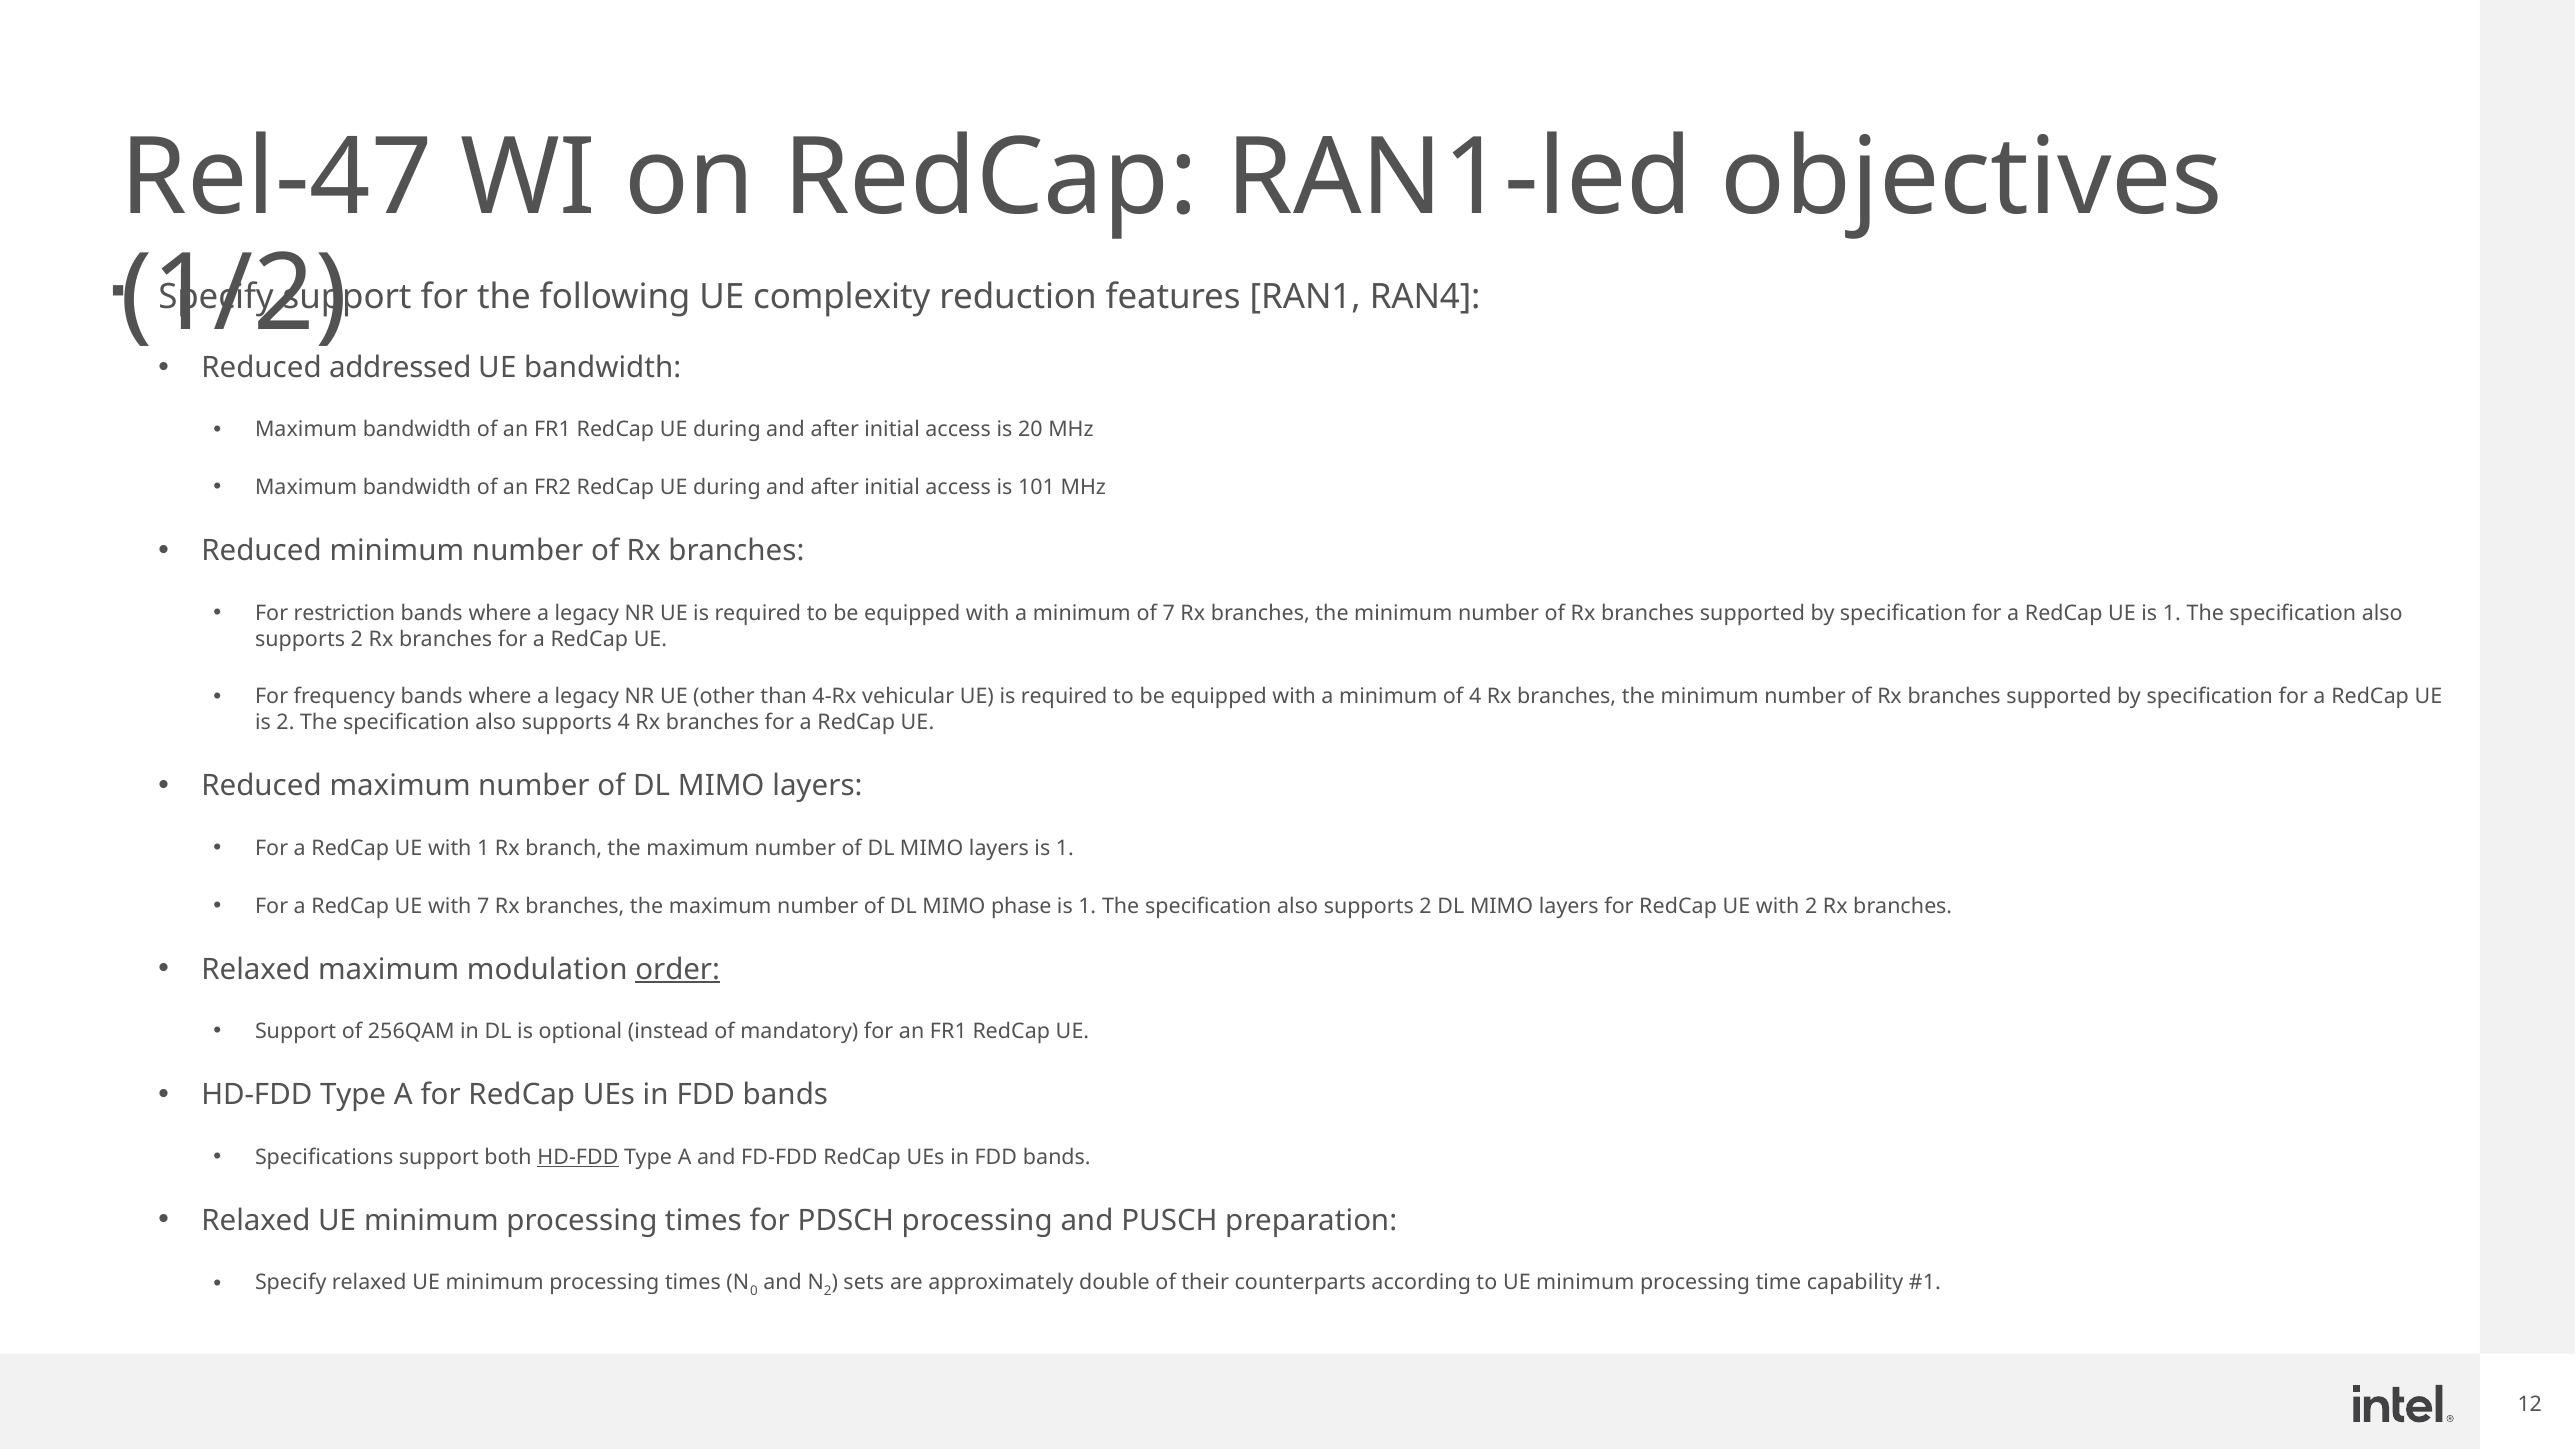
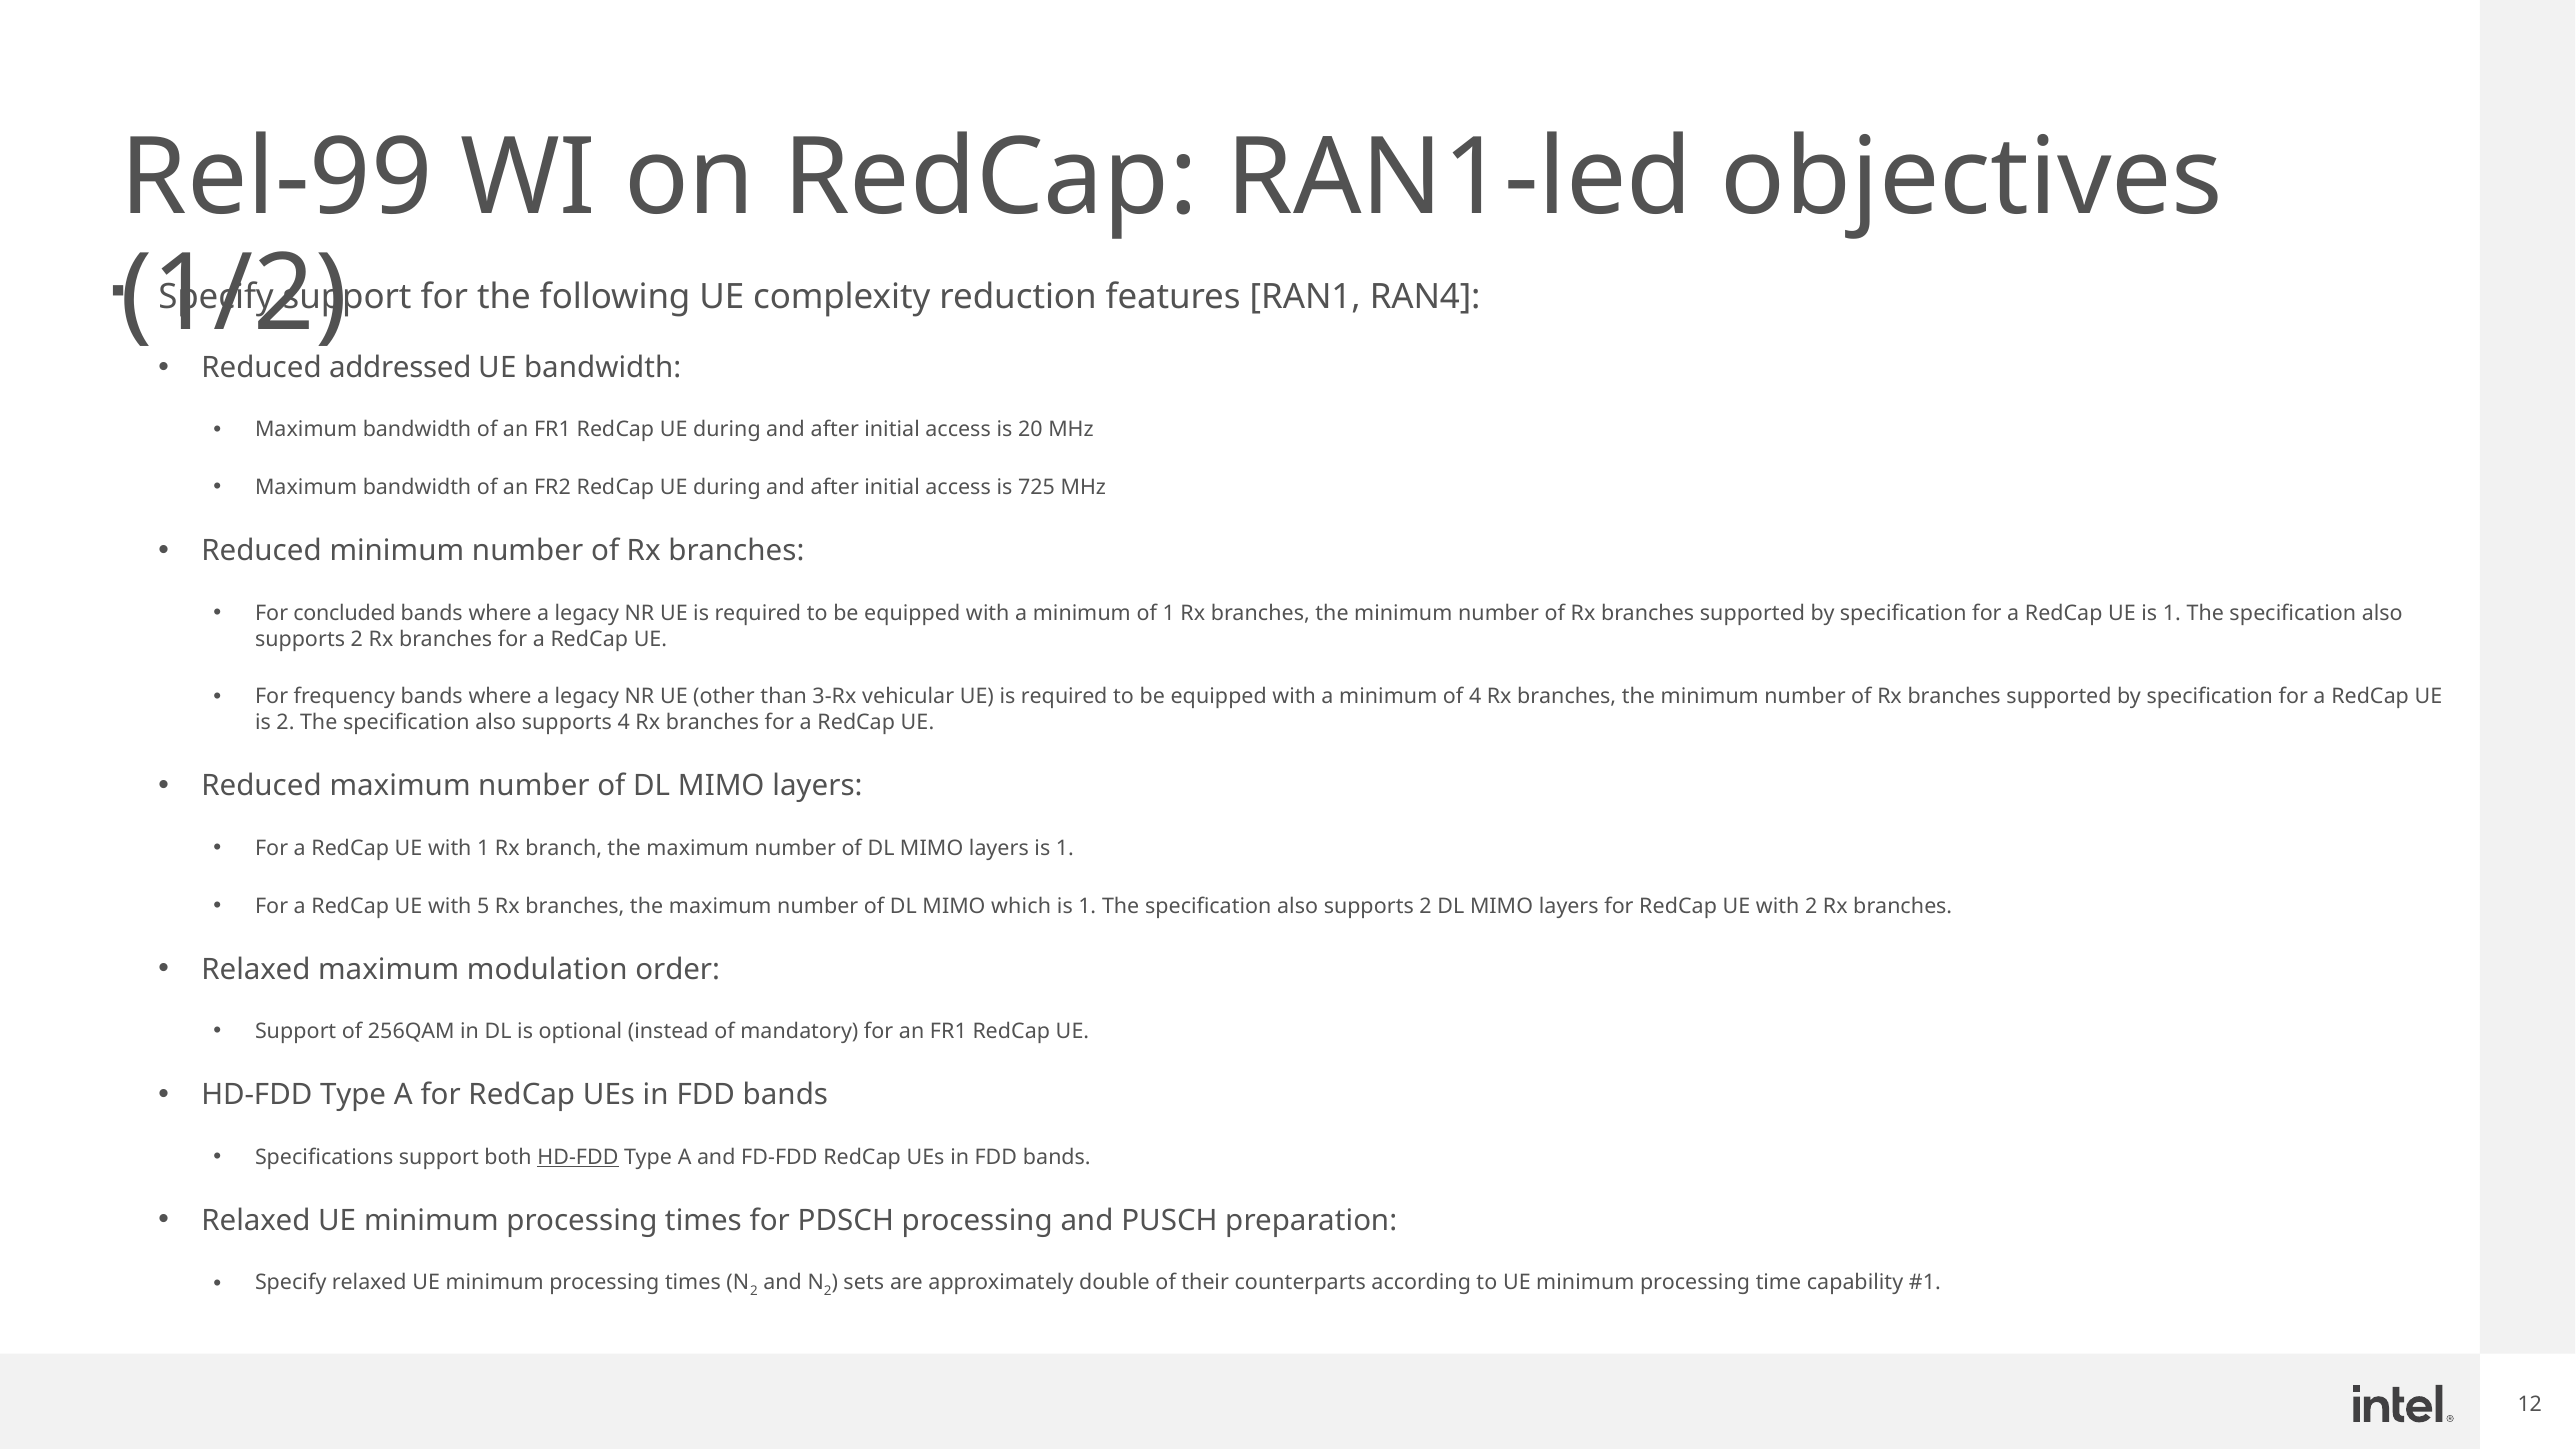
Rel-47: Rel-47 -> Rel-99
101: 101 -> 725
restriction: restriction -> concluded
of 7: 7 -> 1
4-Rx: 4-Rx -> 3-Rx
with 7: 7 -> 5
phase: phase -> which
order underline: present -> none
0 at (754, 1291): 0 -> 2
